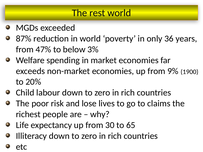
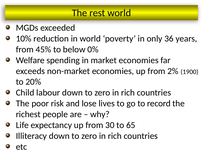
87%: 87% -> 10%
47%: 47% -> 45%
3%: 3% -> 0%
9%: 9% -> 2%
claims: claims -> record
